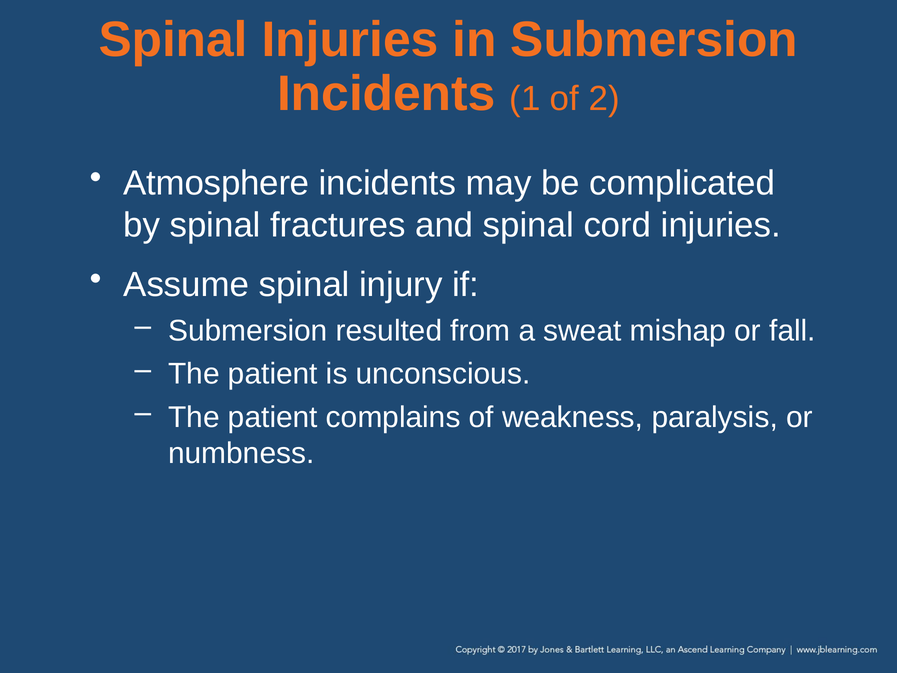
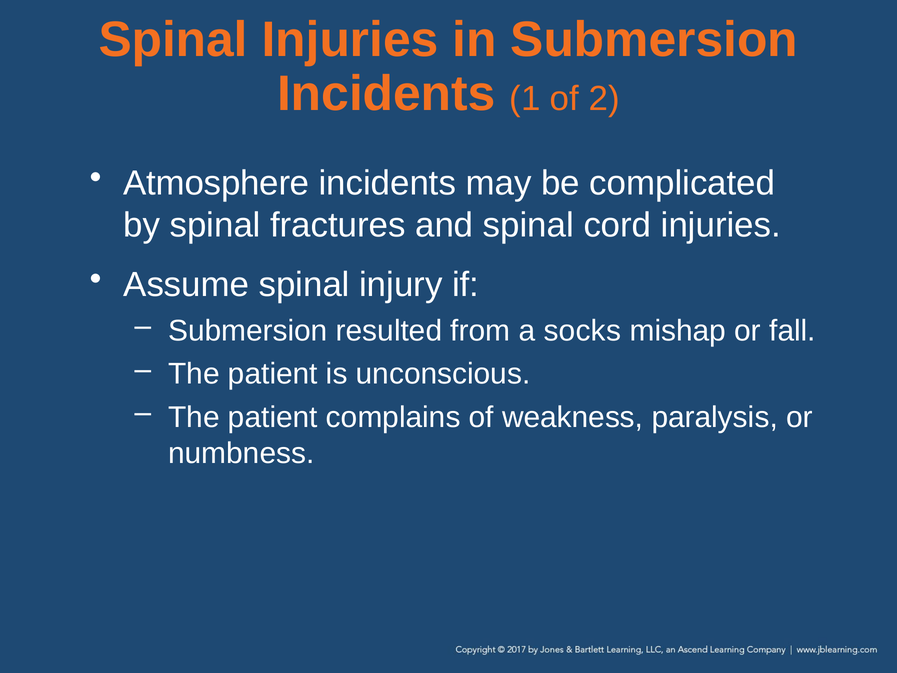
sweat: sweat -> socks
